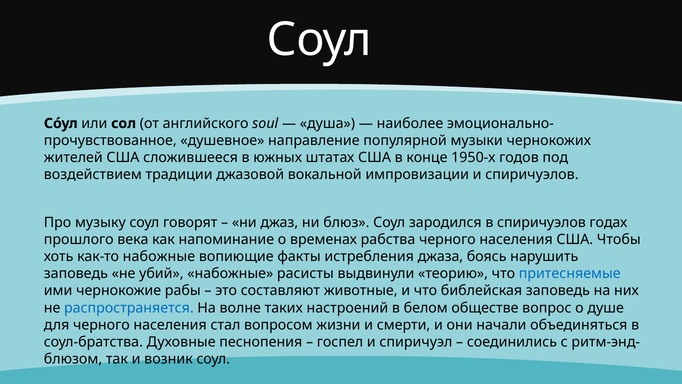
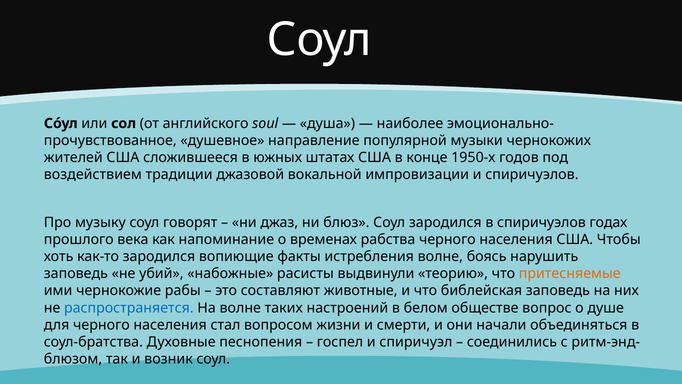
как-то набожные: набожные -> зародился
истребления джаза: джаза -> волне
притесняемые colour: blue -> orange
